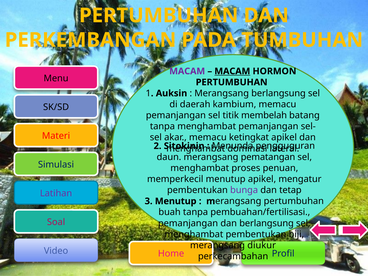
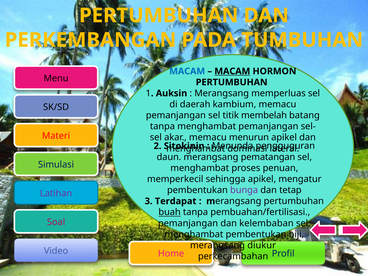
MACAM at (187, 71) colour: purple -> blue
Merangsang berlangsung: berlangsung -> memperluas
ketingkat: ketingkat -> menurun
memperkecil menutup: menutup -> sehingga
3 Menutup: Menutup -> Terdapat
buah underline: none -> present
dan berlangsung: berlangsung -> kelembaban
